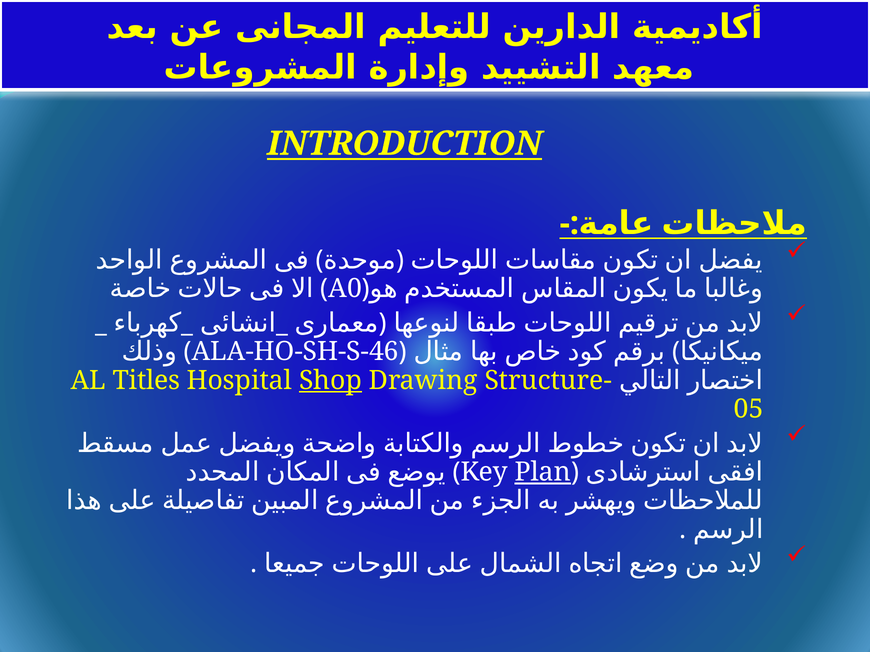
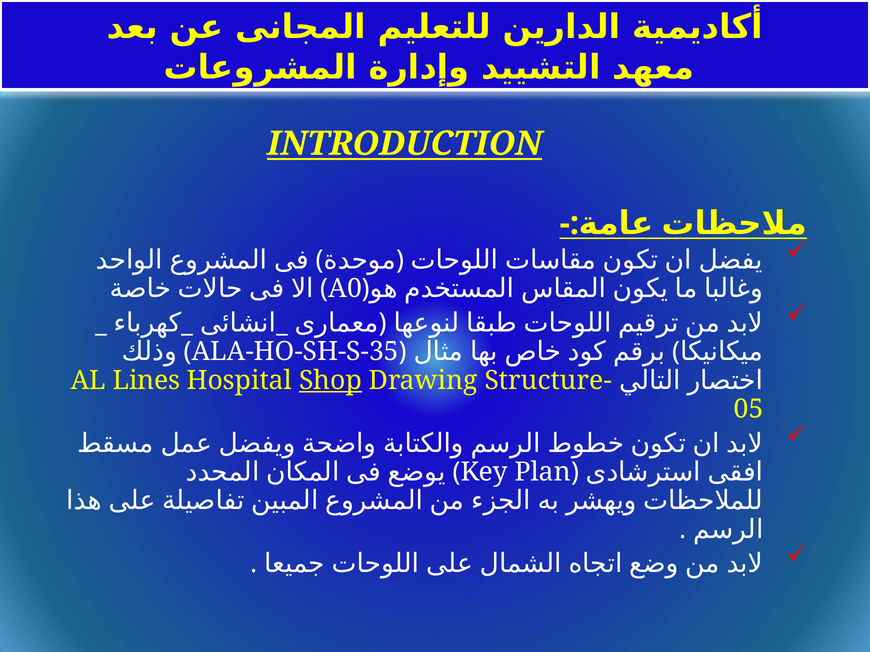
ALA-HO-SH-S-46: ALA-HO-SH-S-46 -> ALA-HO-SH-S-35
Titles: Titles -> Lines
Plan underline: present -> none
